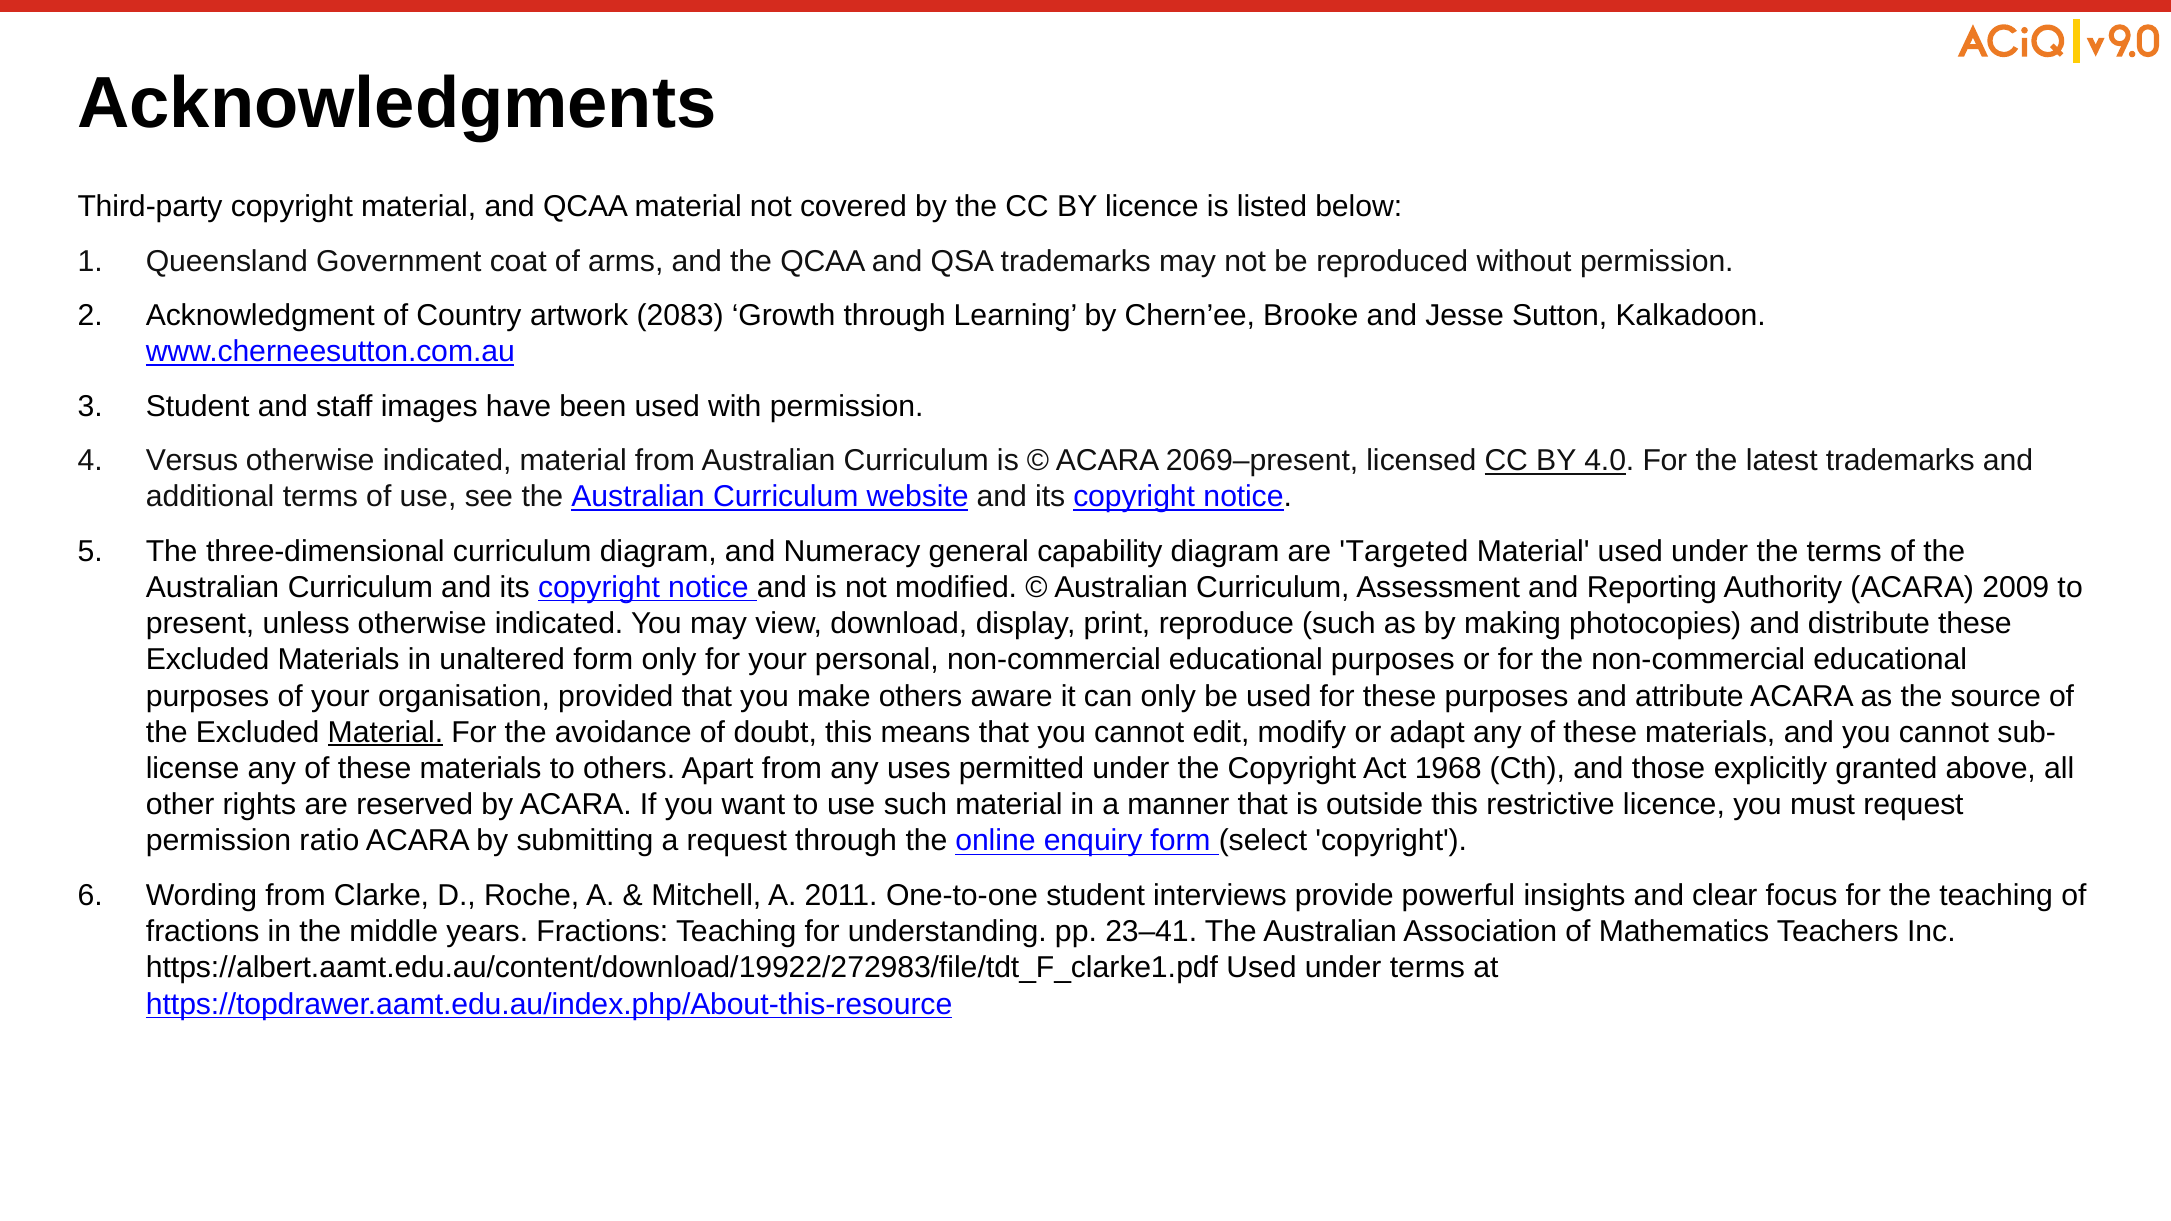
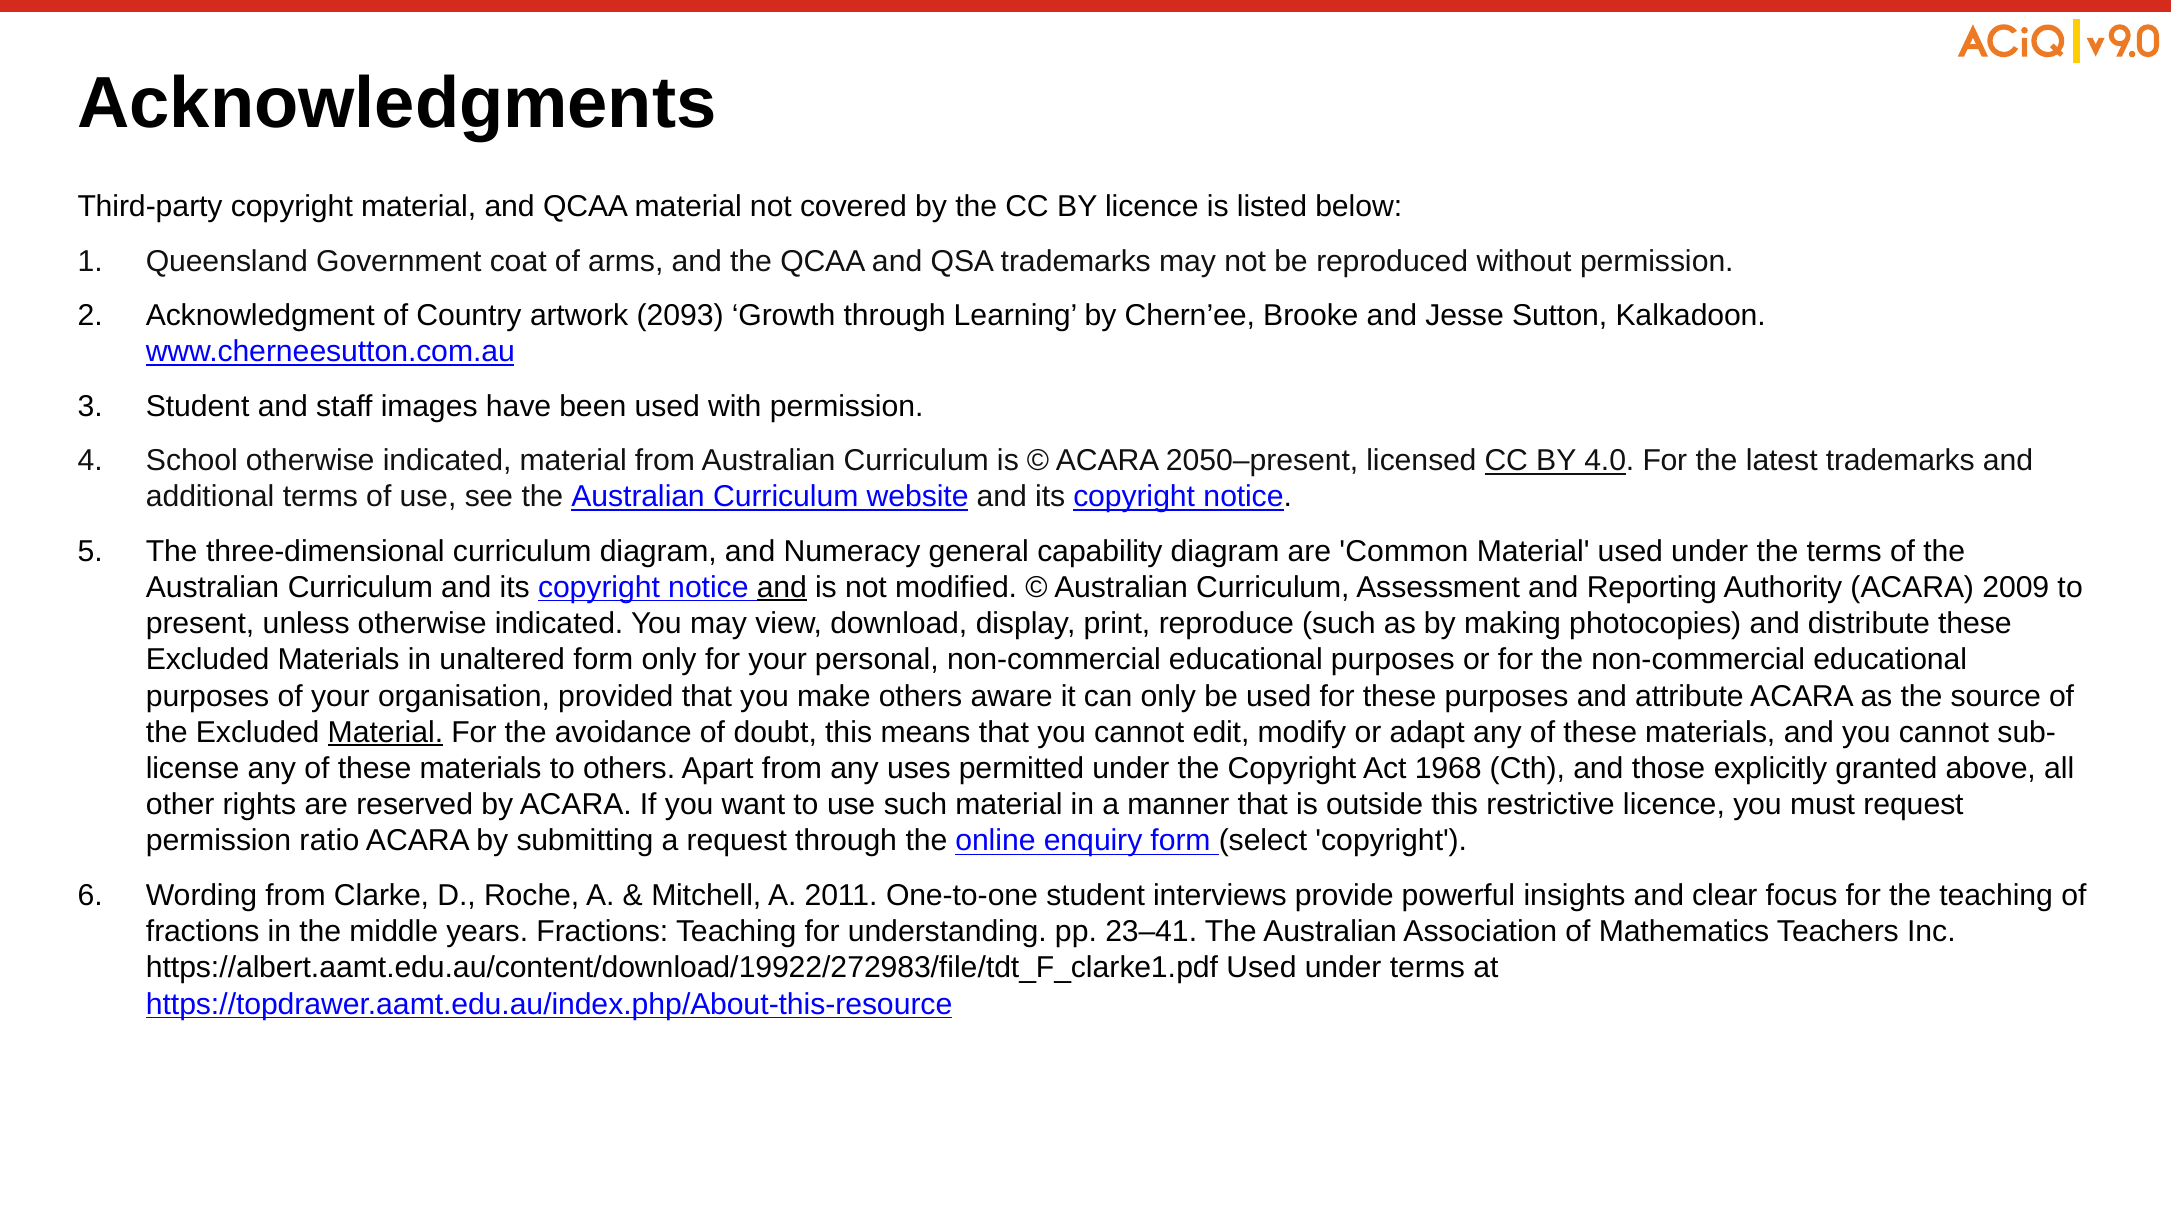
2083: 2083 -> 2093
Versus: Versus -> School
2069–present: 2069–present -> 2050–present
Targeted: Targeted -> Common
and at (782, 587) underline: none -> present
